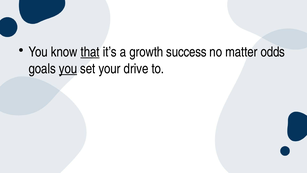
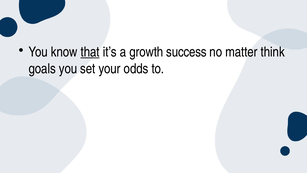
odds: odds -> think
you at (68, 69) underline: present -> none
drive: drive -> odds
